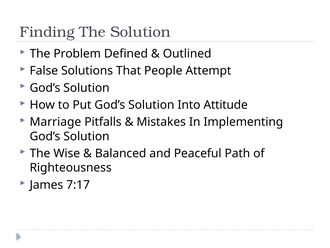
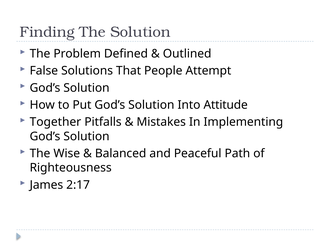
Marriage: Marriage -> Together
7:17: 7:17 -> 2:17
